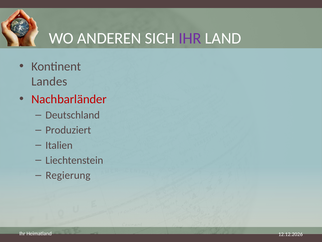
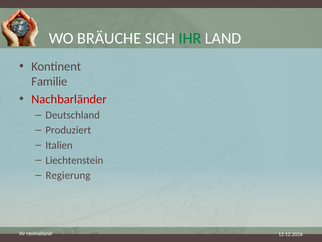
ANDEREN: ANDEREN -> BRÄUCHE
IHR at (190, 38) colour: purple -> green
Landes: Landes -> Familie
